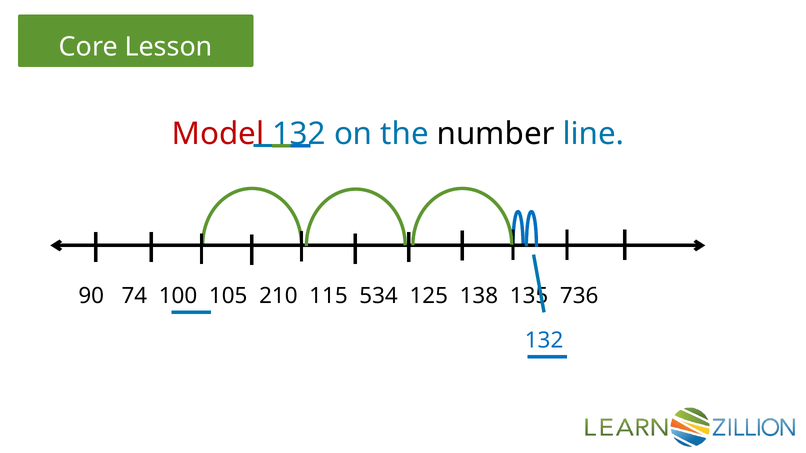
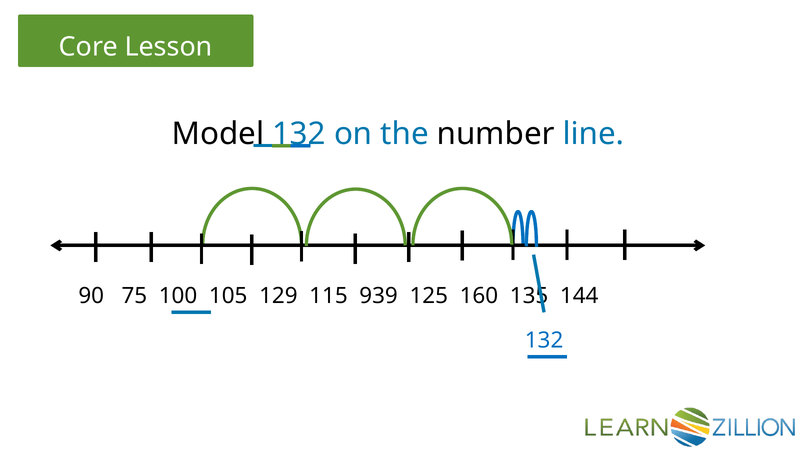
Model colour: red -> black
74: 74 -> 75
210: 210 -> 129
534: 534 -> 939
138: 138 -> 160
736: 736 -> 144
